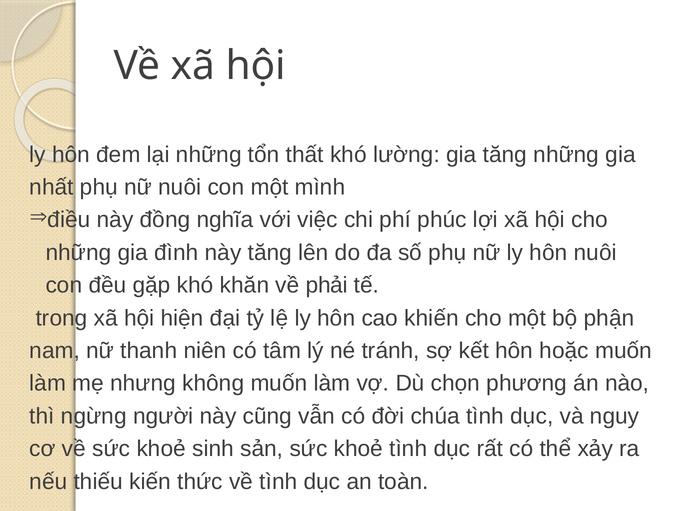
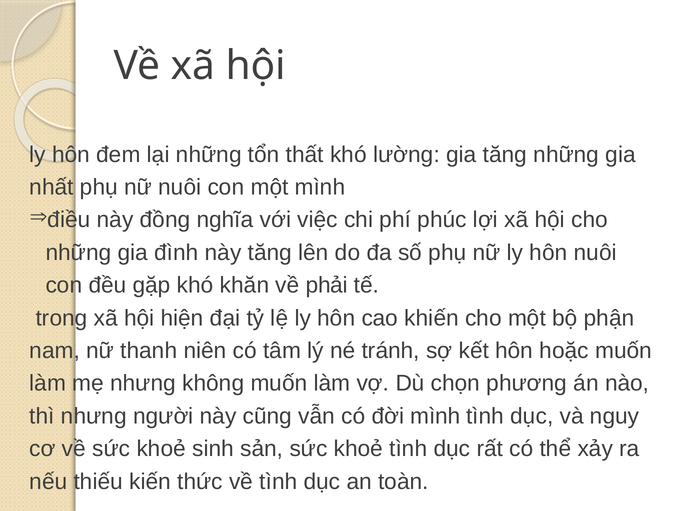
thì ngừng: ngừng -> nhưng
đời chúa: chúa -> mình
